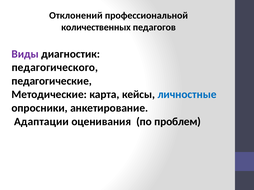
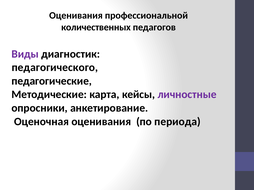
Отклонений at (76, 15): Отклонений -> Оценивания
личностные colour: blue -> purple
Адаптации: Адаптации -> Оценочная
проблем: проблем -> периода
